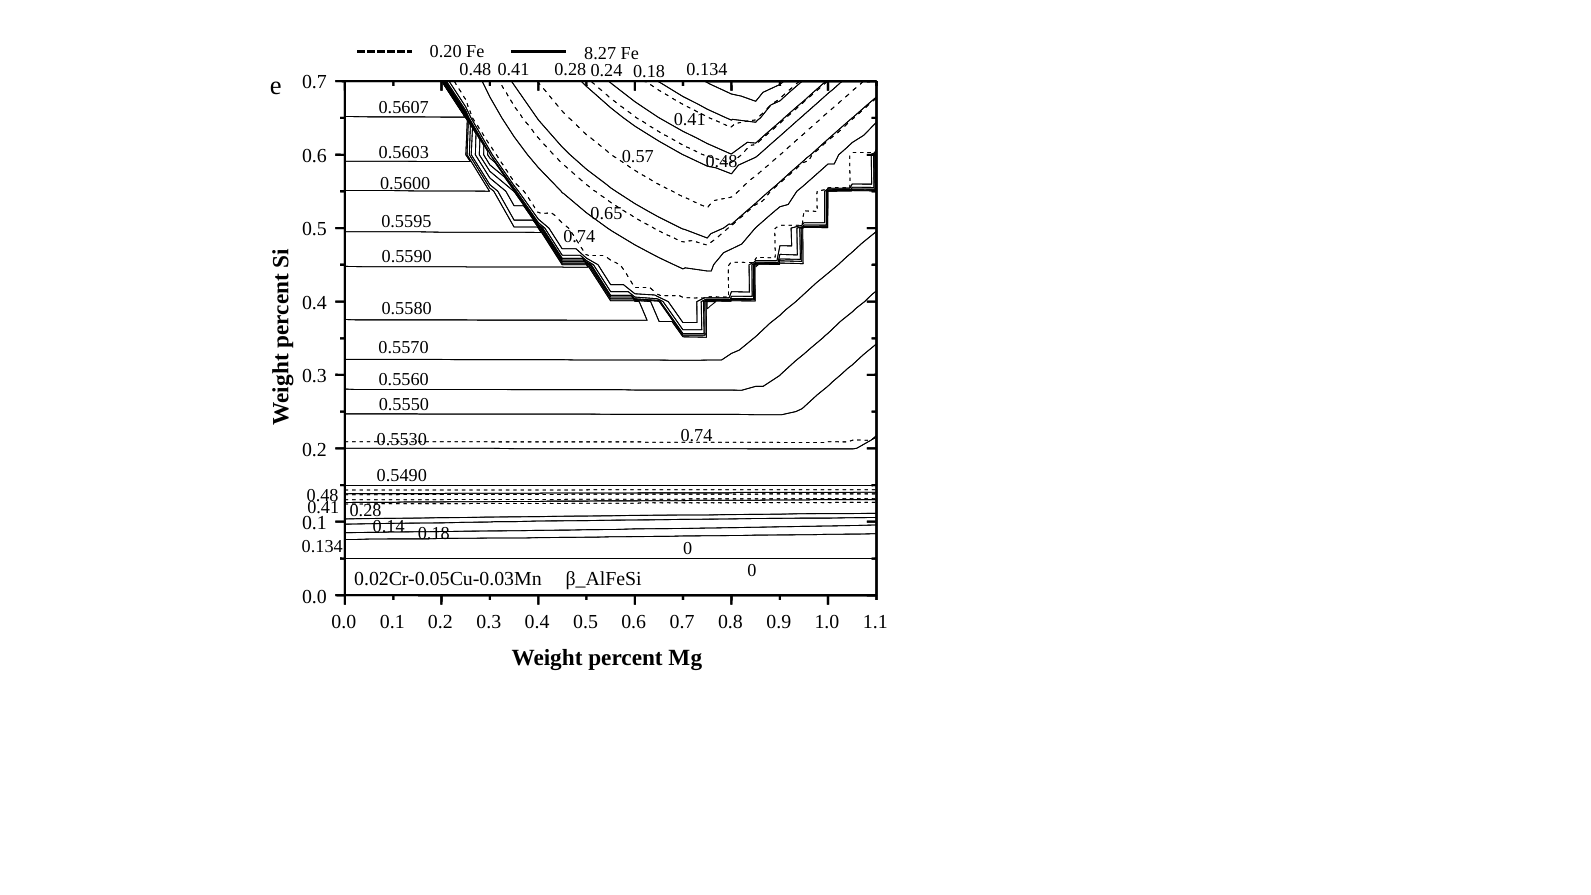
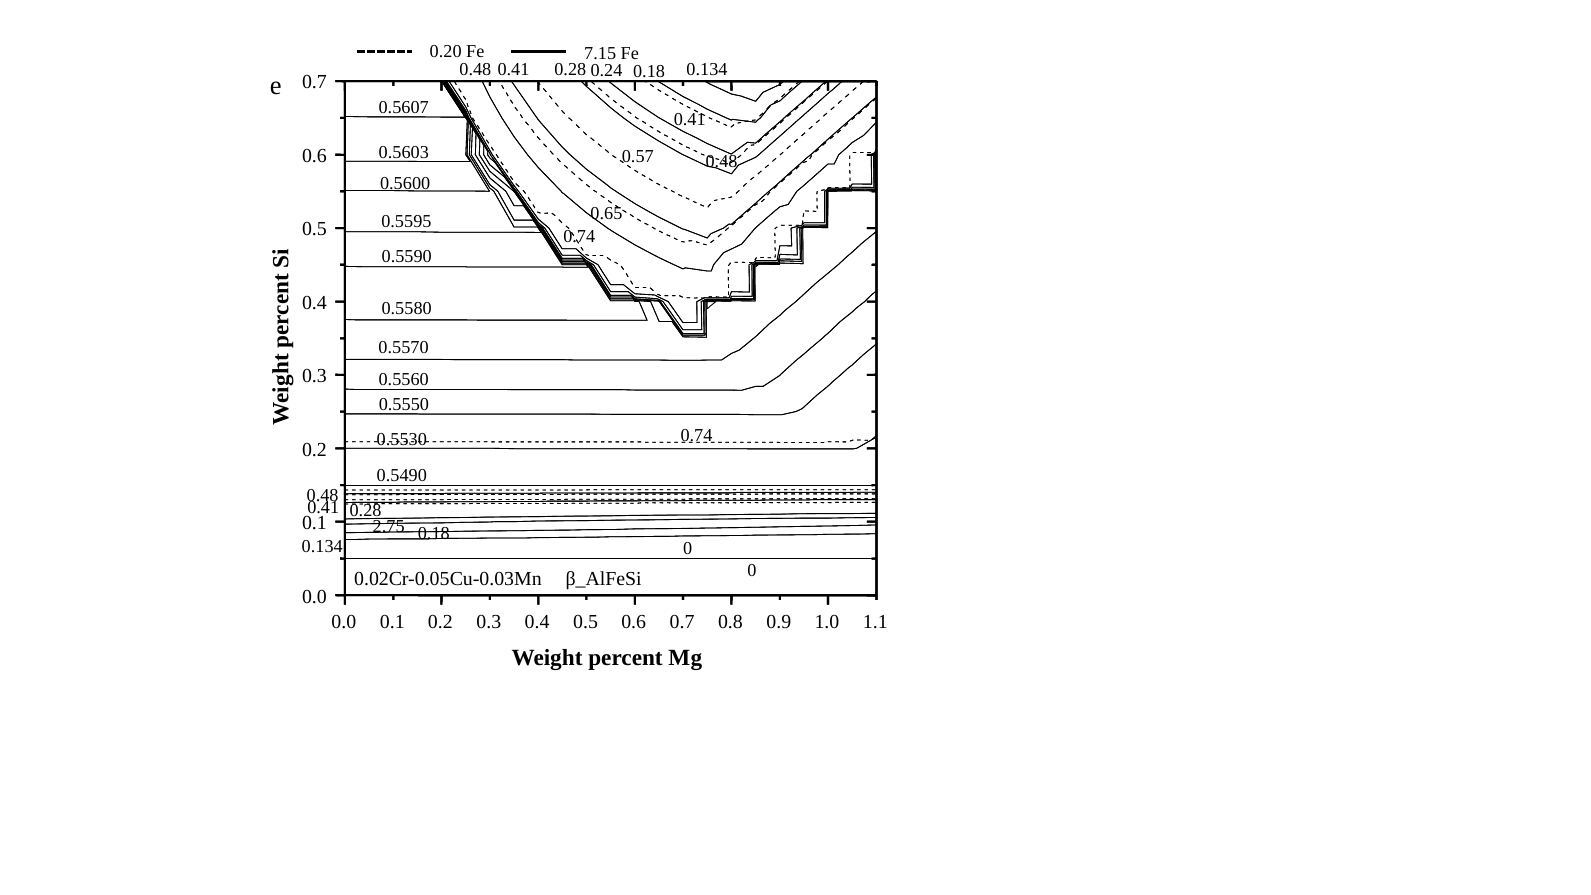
8.27: 8.27 -> 7.15
0.14: 0.14 -> 2.75
